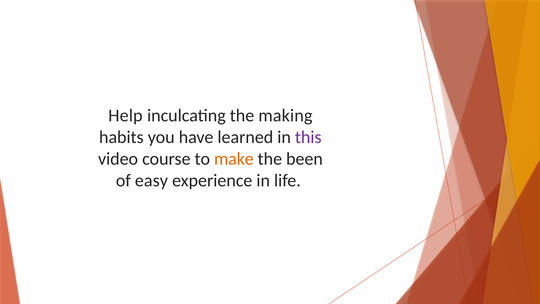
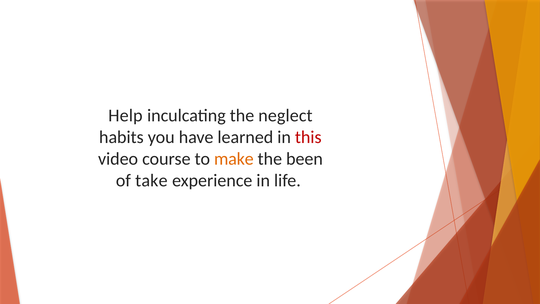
making: making -> neglect
this colour: purple -> red
easy: easy -> take
